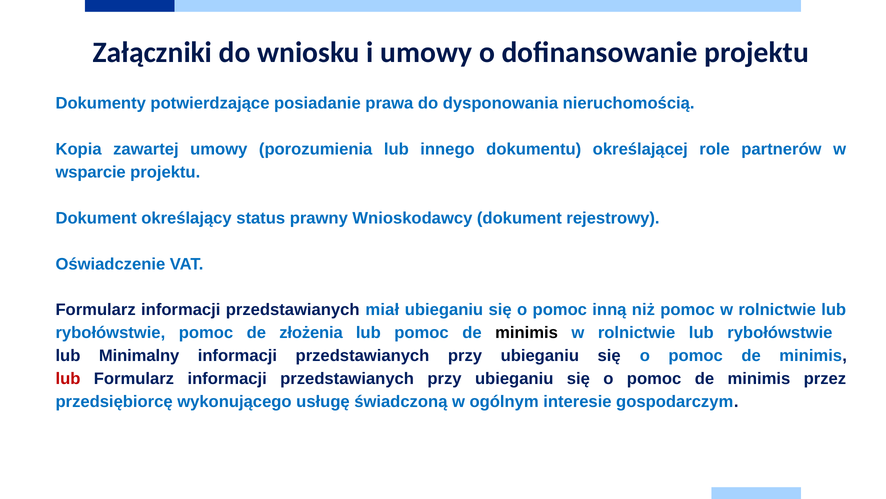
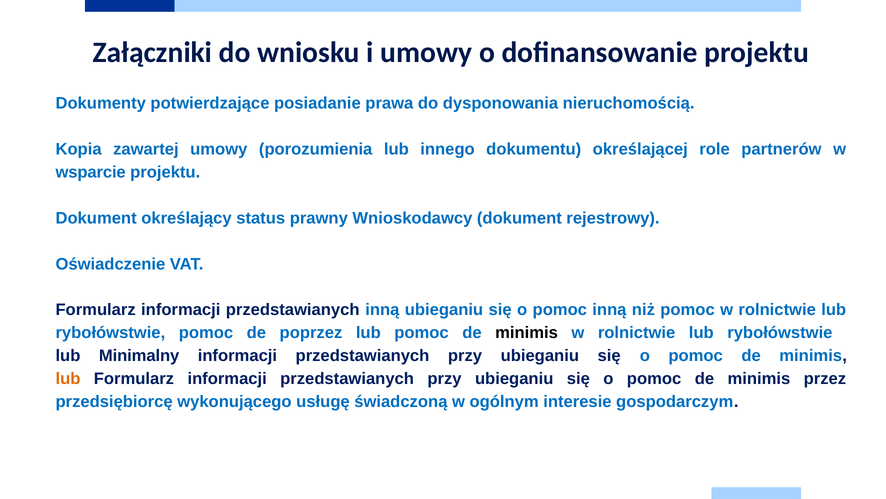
przedstawianych miał: miał -> inną
złożenia: złożenia -> poprzez
lub at (68, 378) colour: red -> orange
